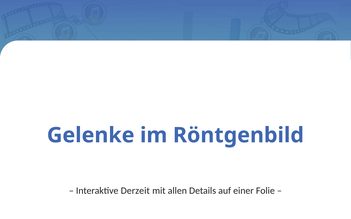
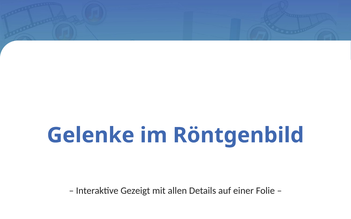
Derzeit: Derzeit -> Gezeigt
